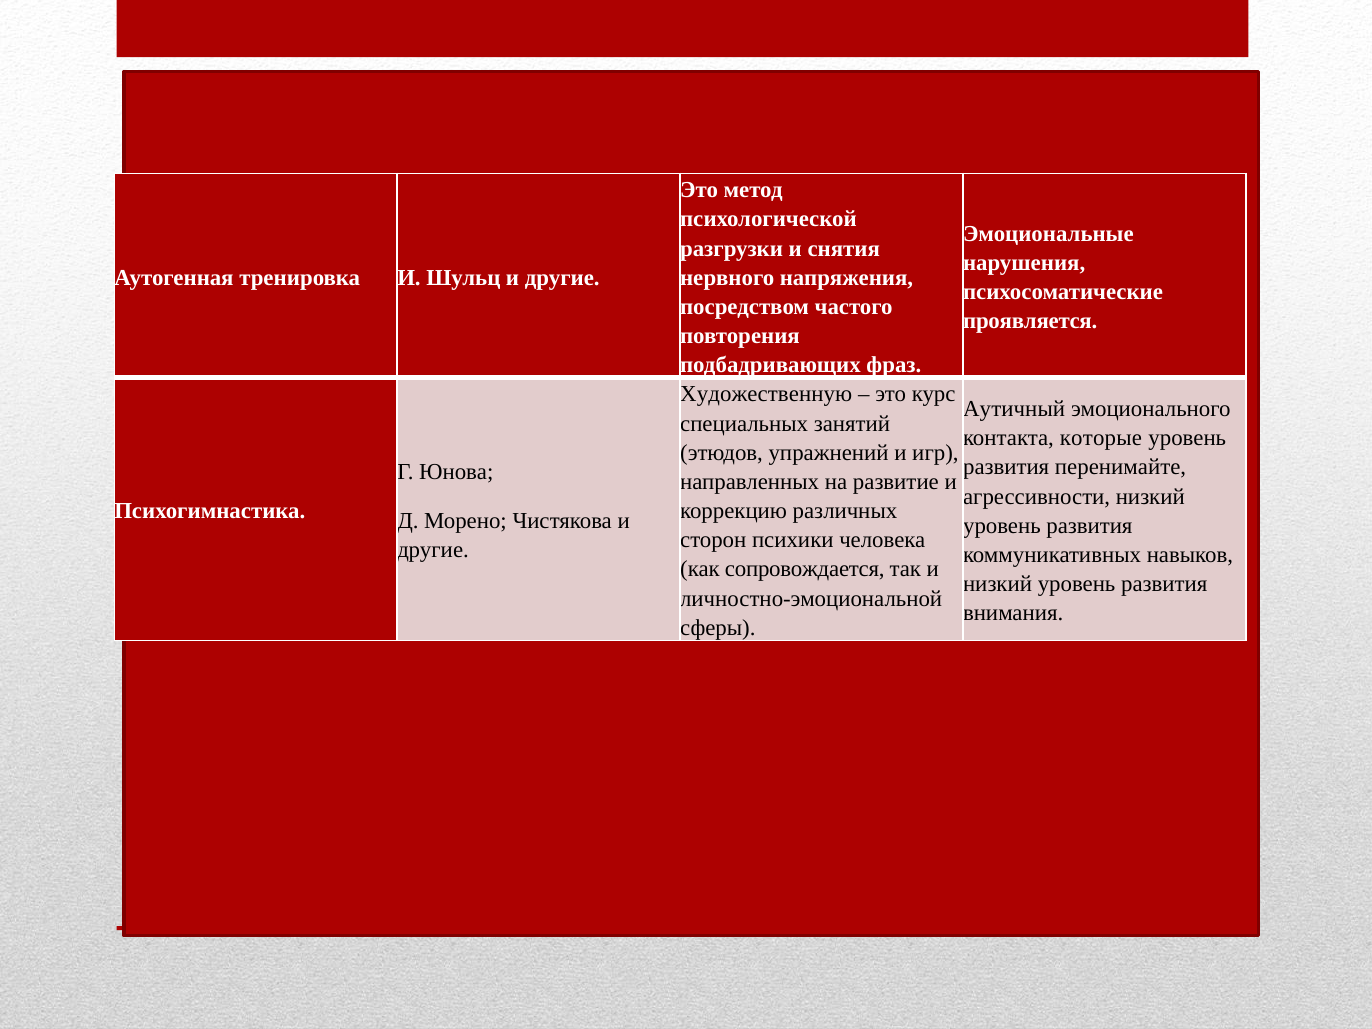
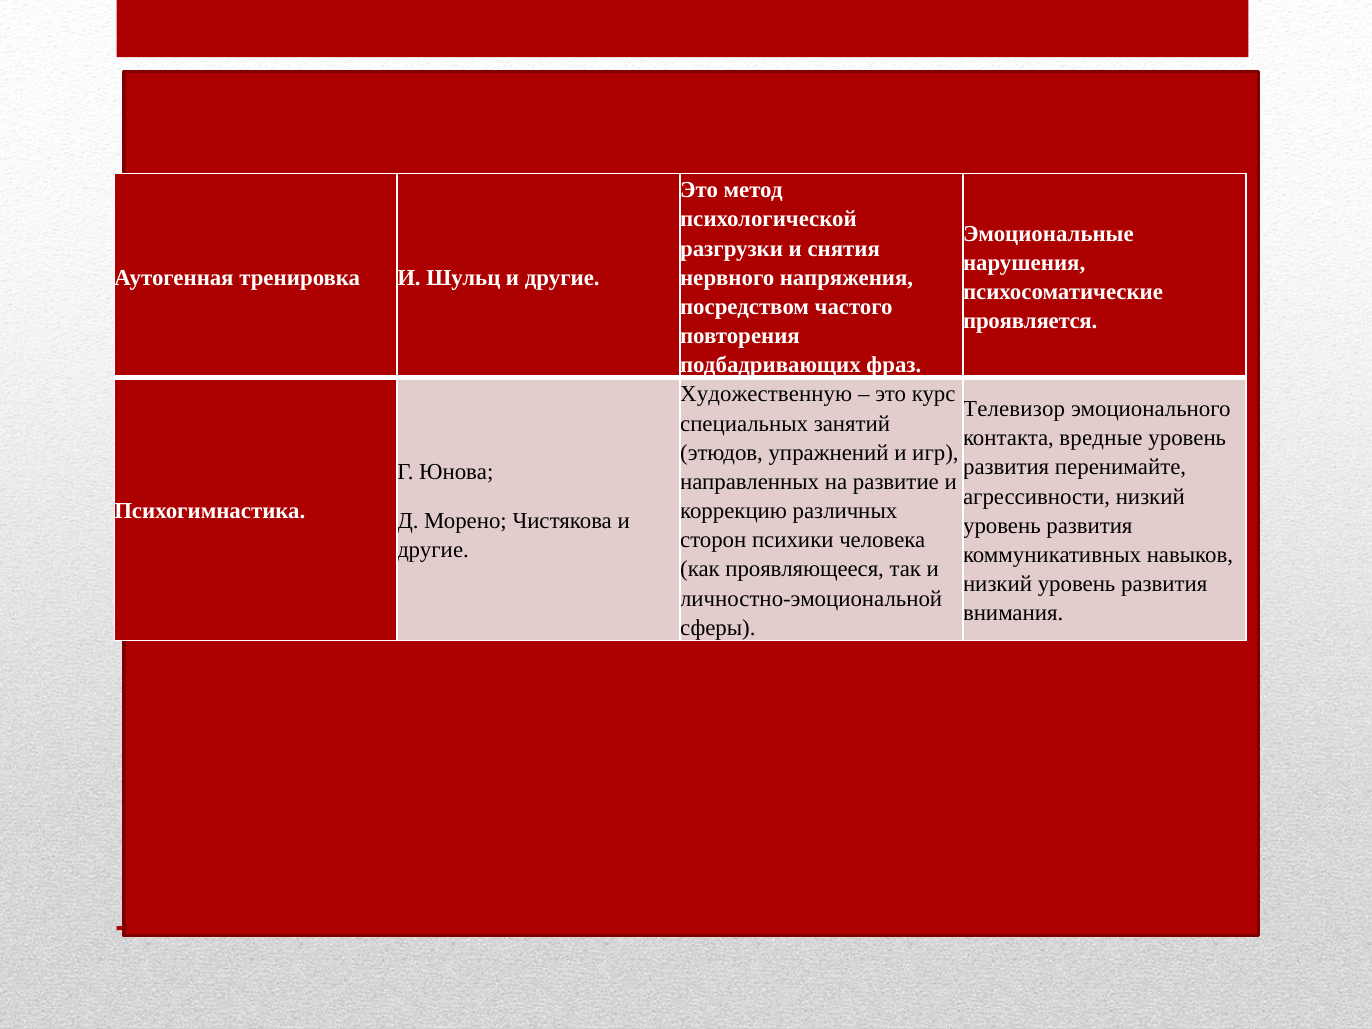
Аутичный: Аутичный -> Телевизор
которые: которые -> вредные
сопровождается: сопровождается -> проявляющееся
